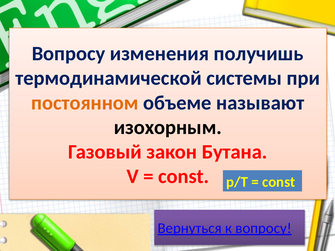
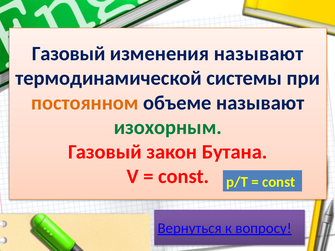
Вопросу at (69, 54): Вопросу -> Газовый
изменения получишь: получишь -> называют
изохорным colour: black -> green
